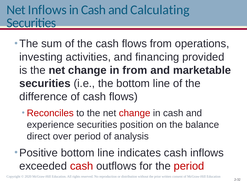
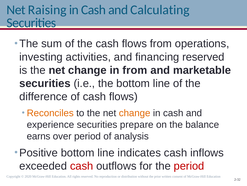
Net Inflows: Inflows -> Raising
financing provided: provided -> reserved
Reconciles colour: red -> orange
change at (135, 113) colour: red -> orange
position: position -> prepare
direct: direct -> earns
